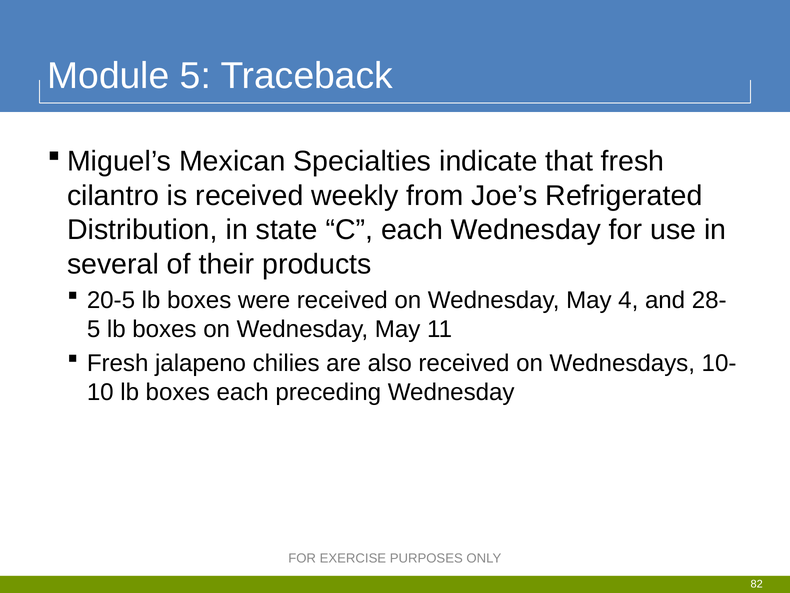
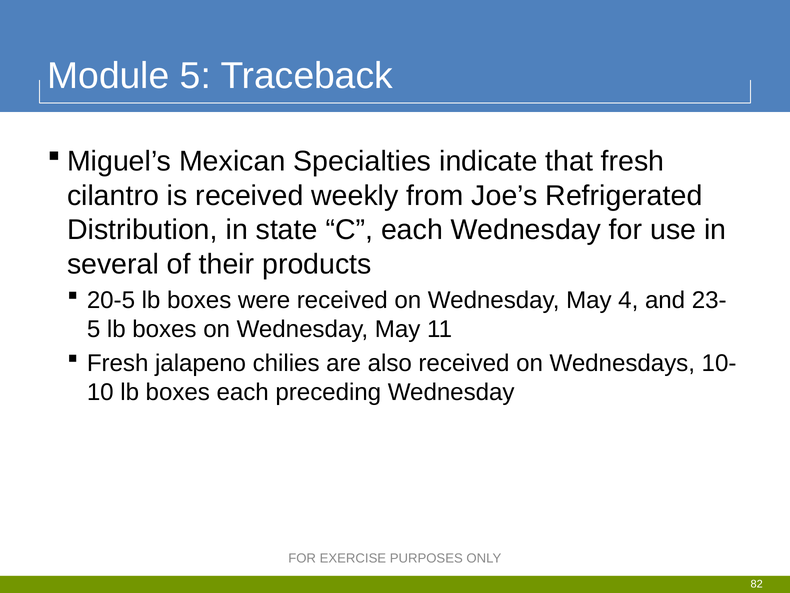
28-: 28- -> 23-
